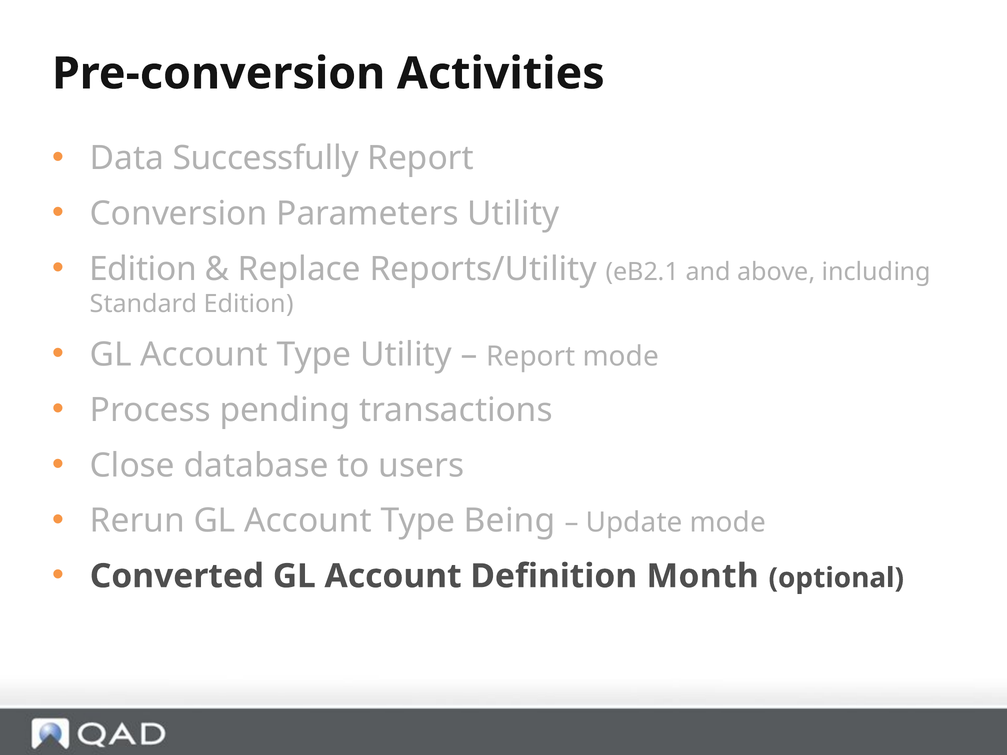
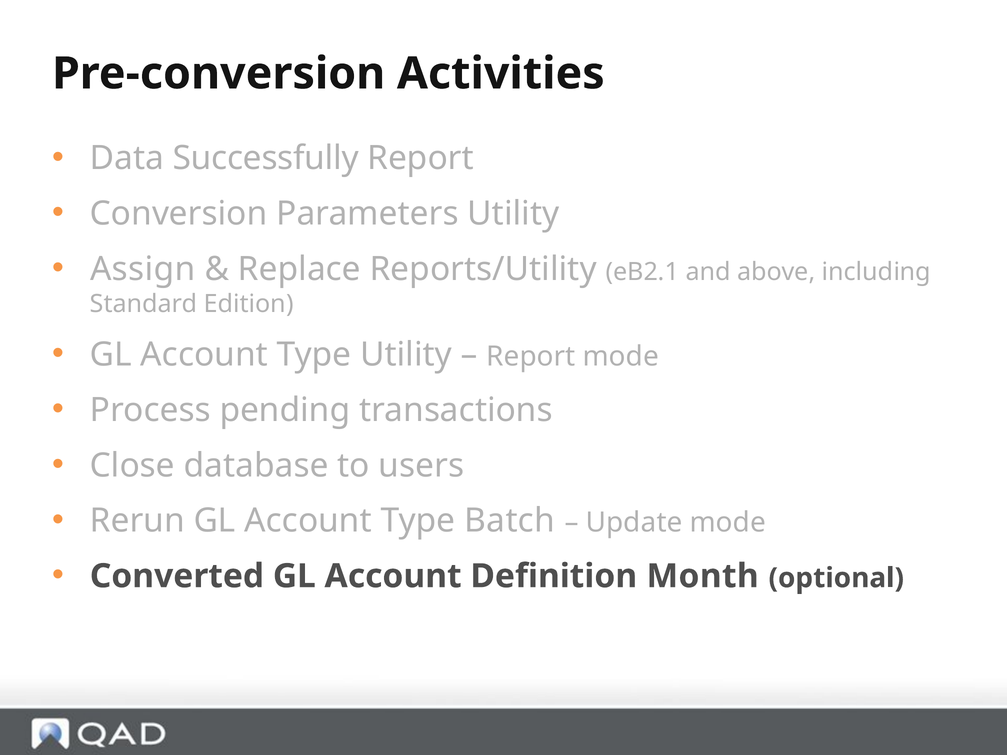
Edition at (143, 269): Edition -> Assign
Being: Being -> Batch
